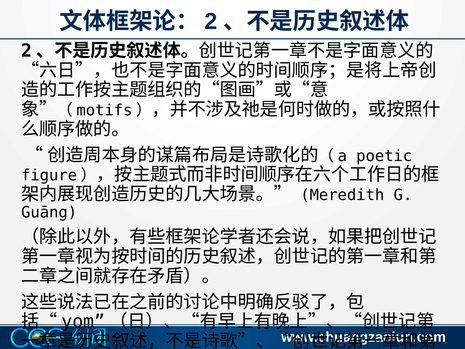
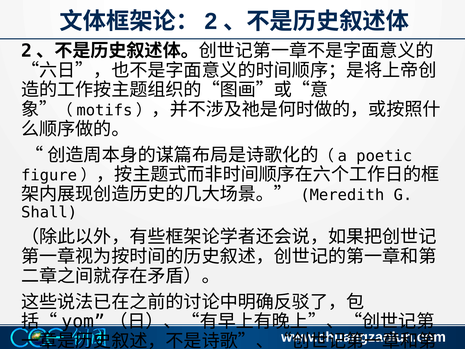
Guāng: Guāng -> Shall
